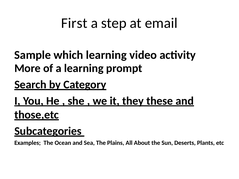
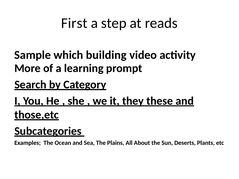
email: email -> reads
which learning: learning -> building
